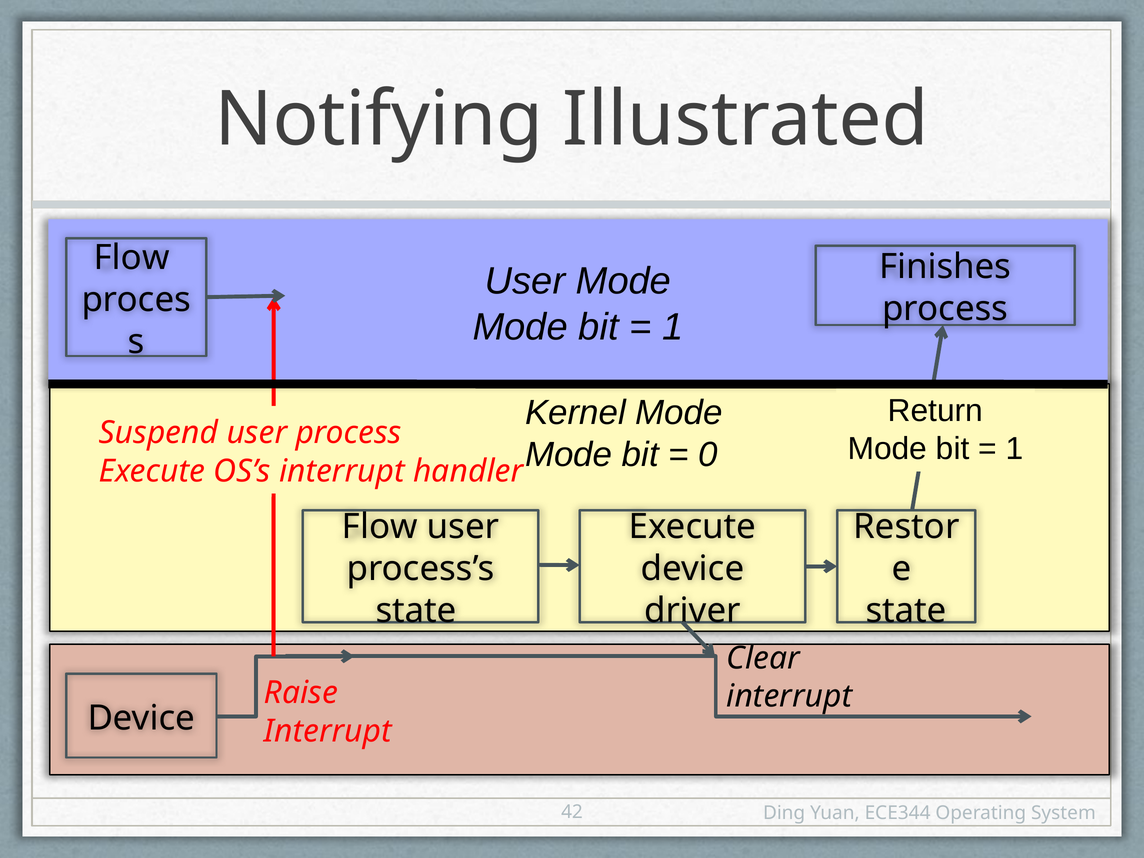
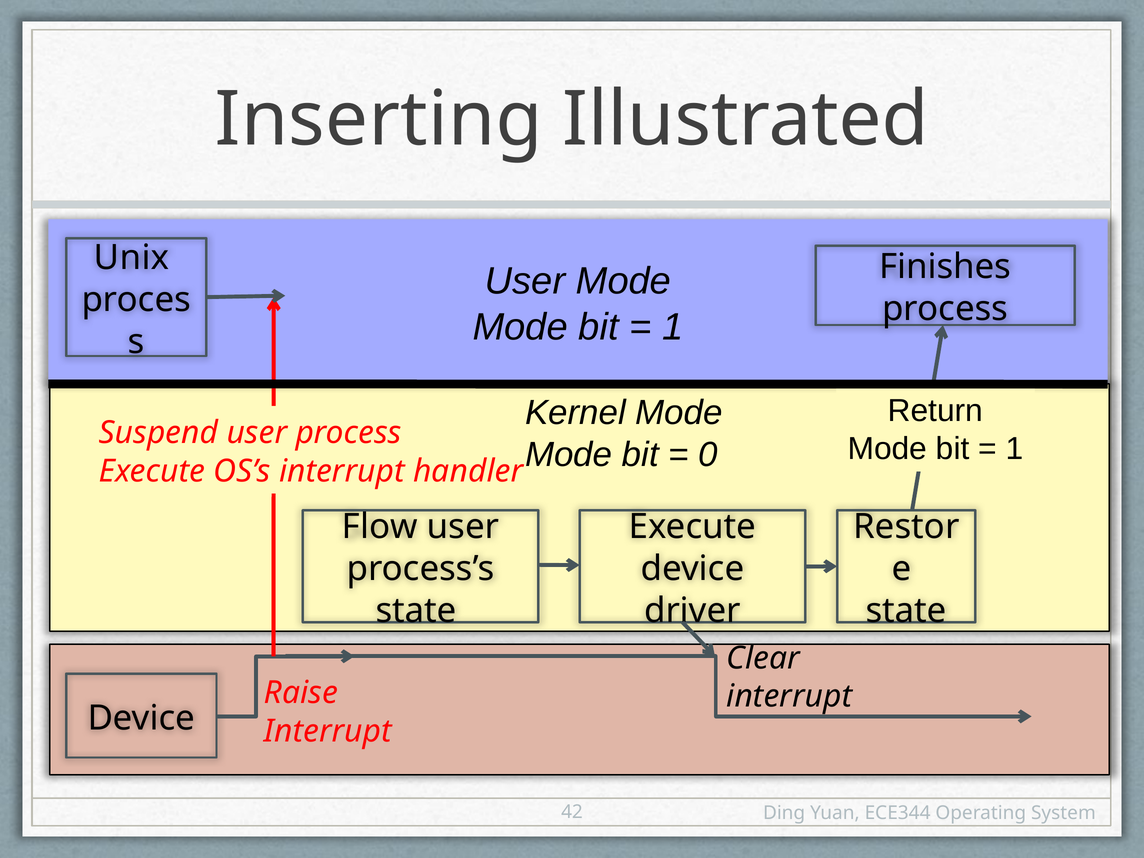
Notifying: Notifying -> Inserting
Flow at (132, 258): Flow -> Unix
